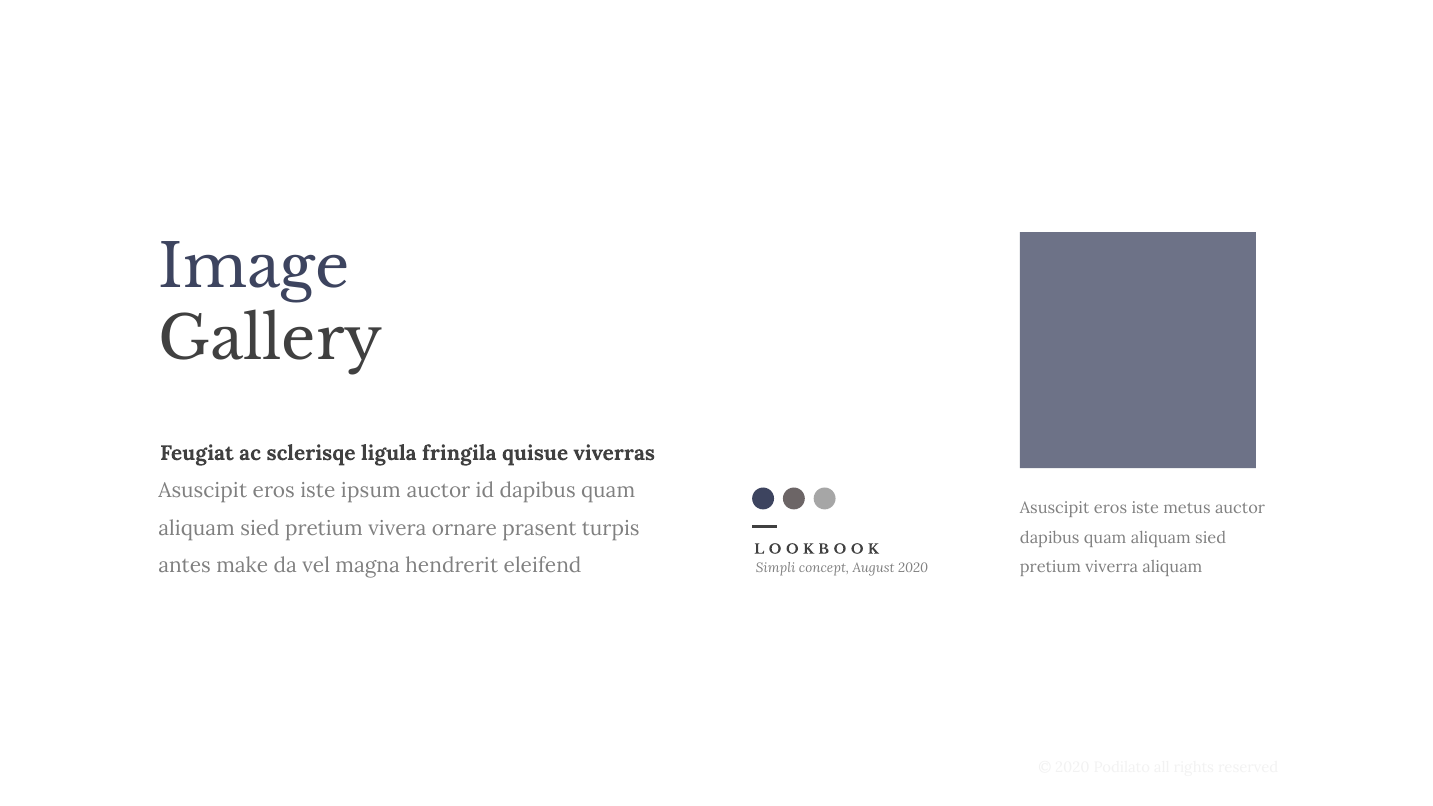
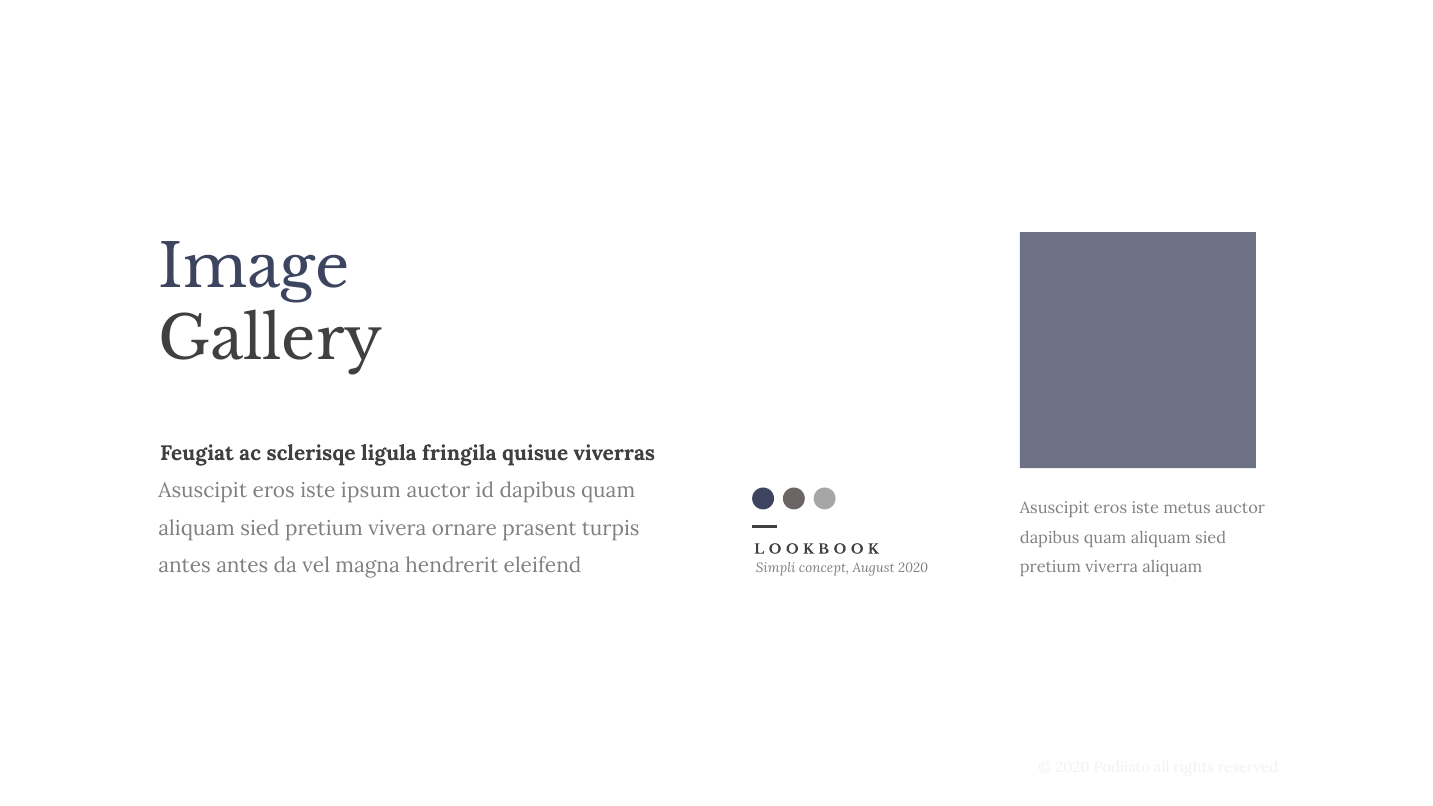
antes make: make -> antes
